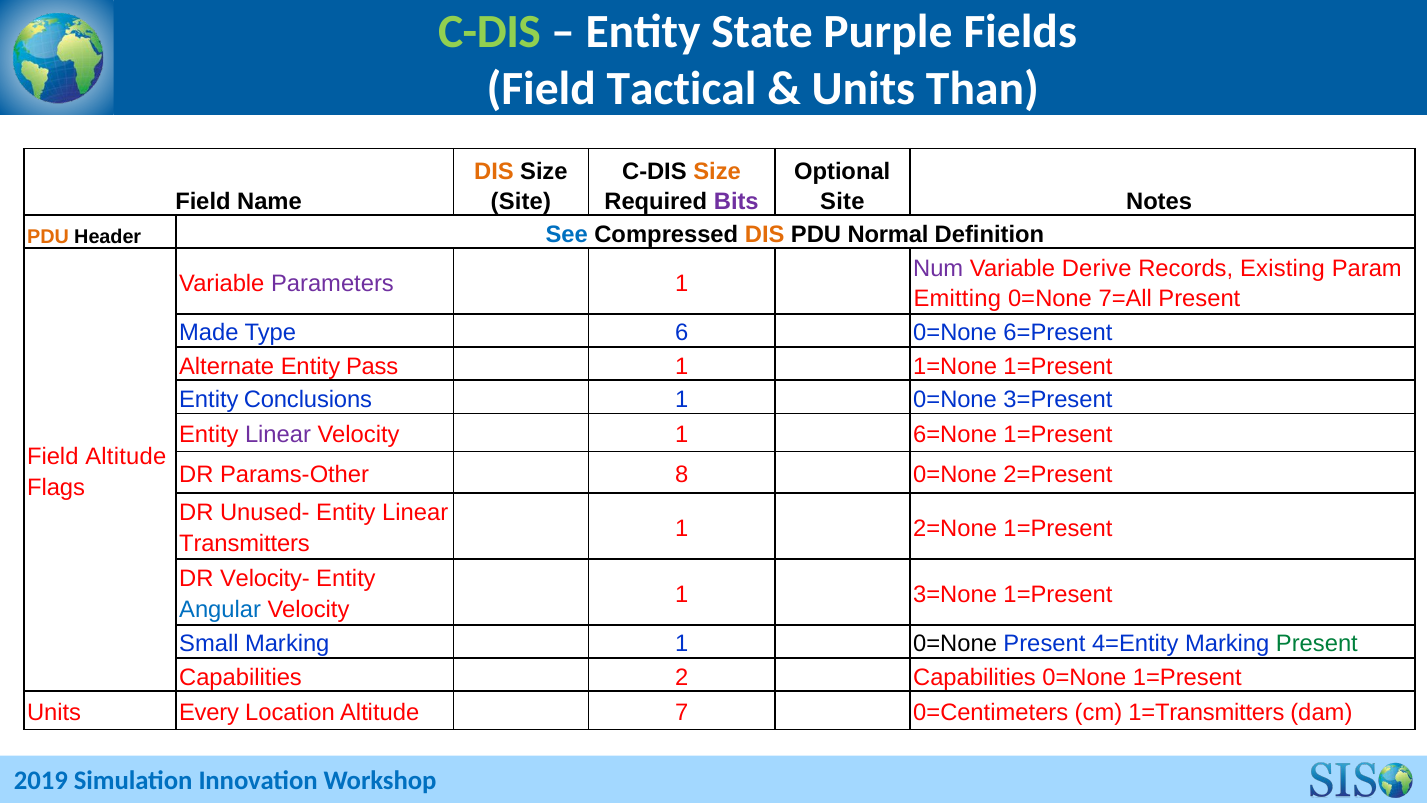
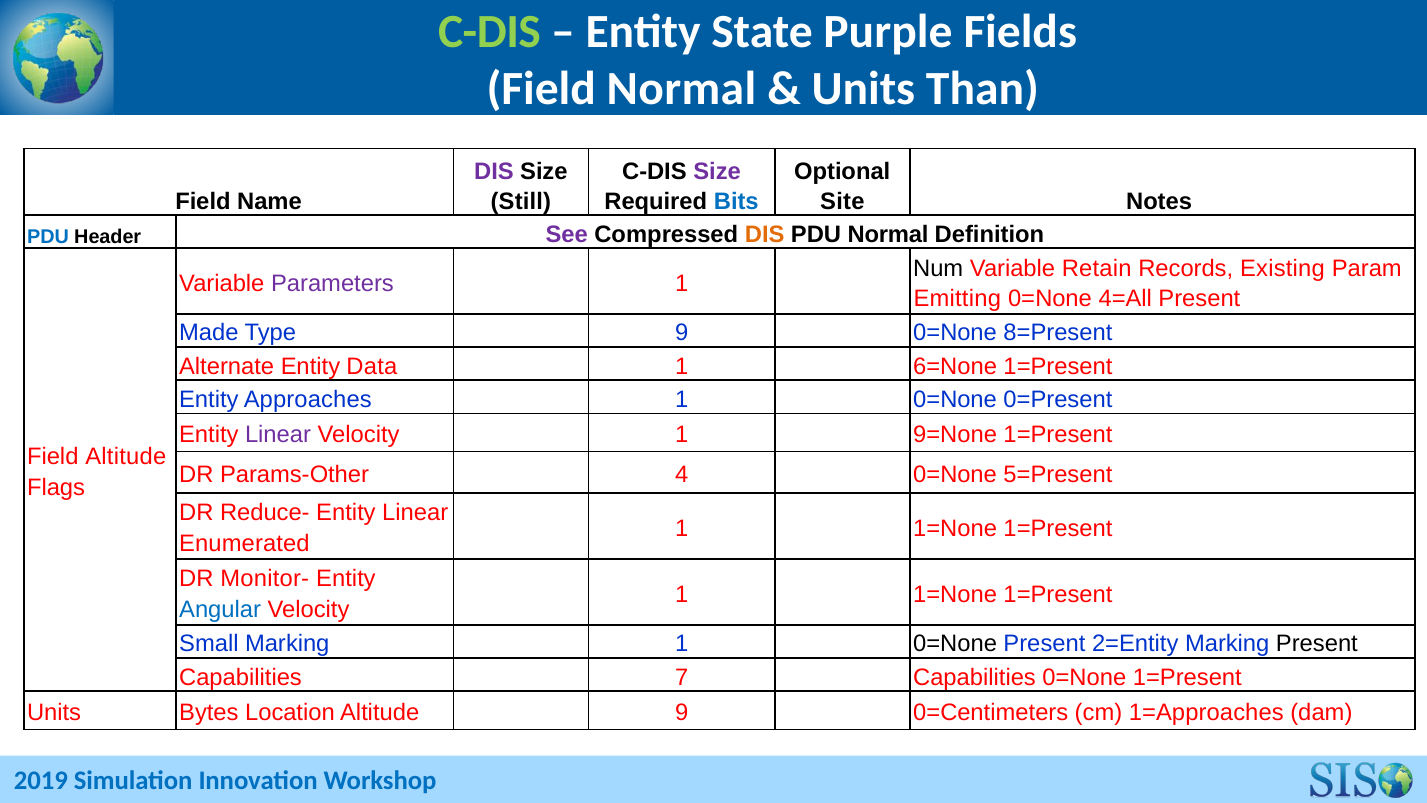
Field Tactical: Tactical -> Normal
DIS at (494, 171) colour: orange -> purple
Size at (717, 171) colour: orange -> purple
Site at (521, 202): Site -> Still
Bits colour: purple -> blue
PDU at (48, 237) colour: orange -> blue
See colour: blue -> purple
Num colour: purple -> black
Derive: Derive -> Retain
7=All: 7=All -> 4=All
Type 6: 6 -> 9
6=Present: 6=Present -> 8=Present
Pass: Pass -> Data
1=None: 1=None -> 6=None
Conclusions: Conclusions -> Approaches
3=Present: 3=Present -> 0=Present
6=None: 6=None -> 9=None
8: 8 -> 4
2=Present: 2=Present -> 5=Present
Unused-: Unused- -> Reduce-
2=None at (955, 528): 2=None -> 1=None
Transmitters: Transmitters -> Enumerated
Velocity-: Velocity- -> Monitor-
3=None at (955, 594): 3=None -> 1=None
4=Entity: 4=Entity -> 2=Entity
Present at (1317, 644) colour: green -> black
2: 2 -> 7
Every: Every -> Bytes
Altitude 7: 7 -> 9
1=Transmitters: 1=Transmitters -> 1=Approaches
